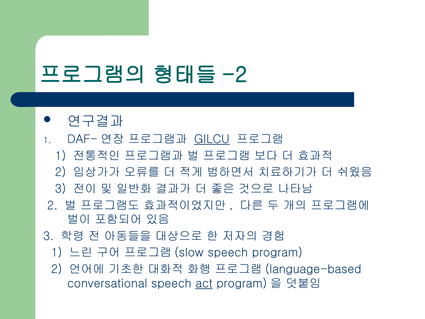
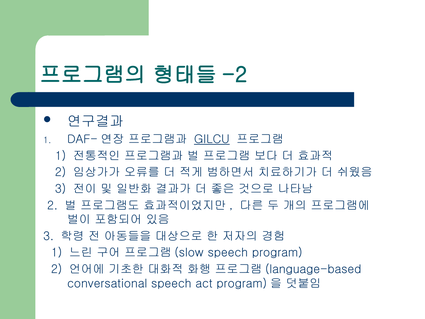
act underline: present -> none
